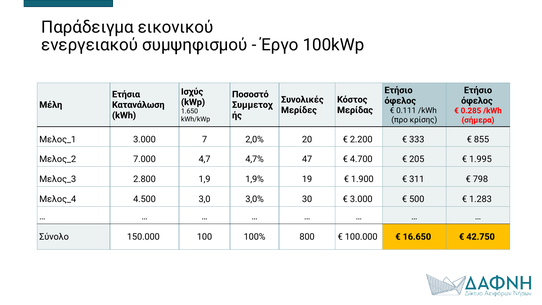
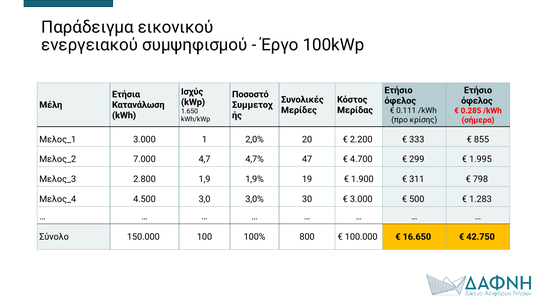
7: 7 -> 1
205: 205 -> 299
